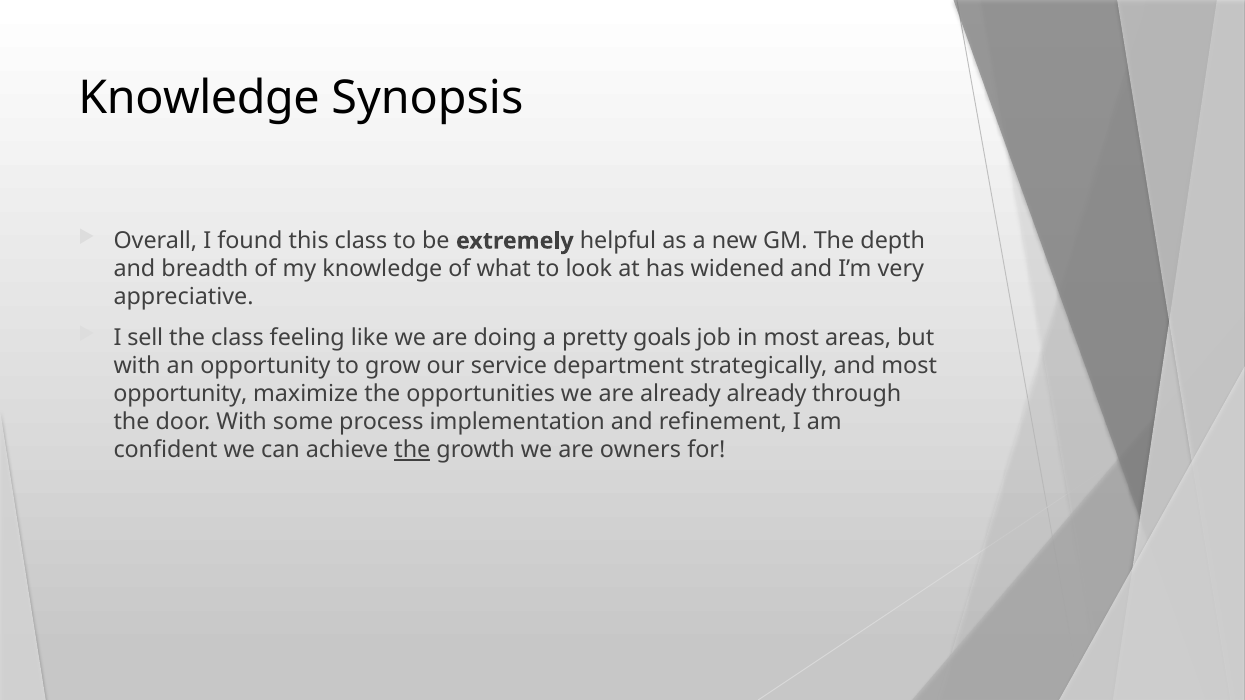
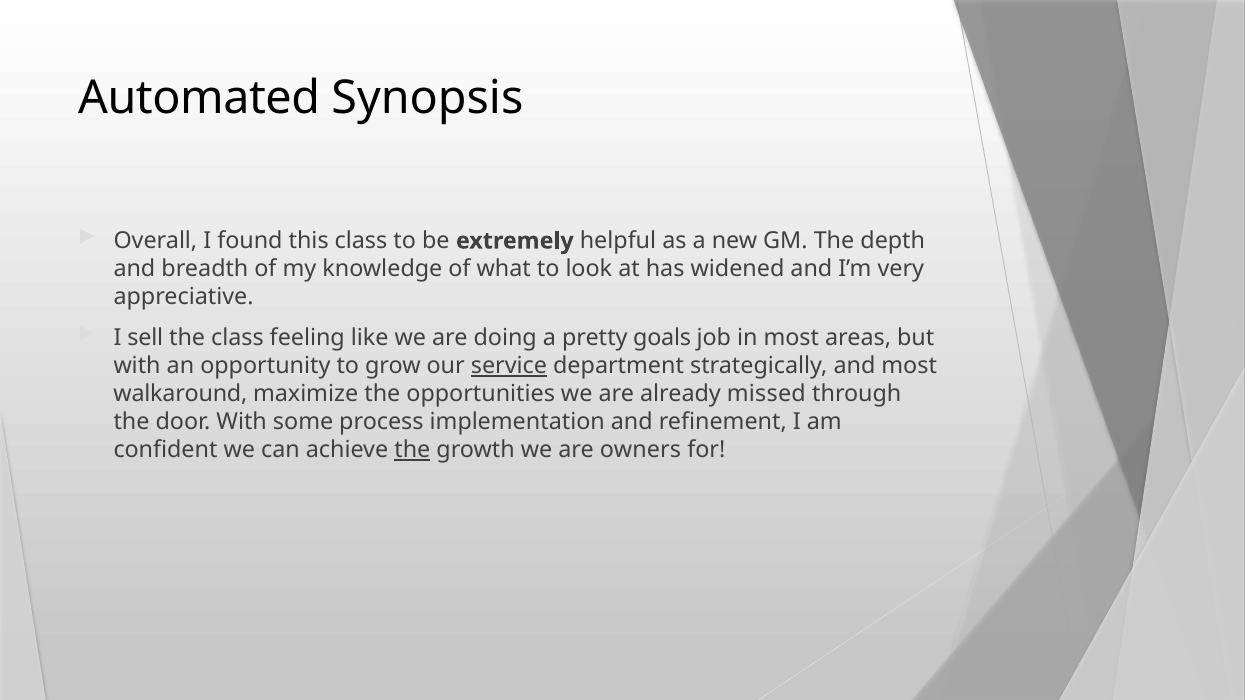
Knowledge at (199, 98): Knowledge -> Automated
service underline: none -> present
opportunity at (180, 394): opportunity -> walkaround
already already: already -> missed
